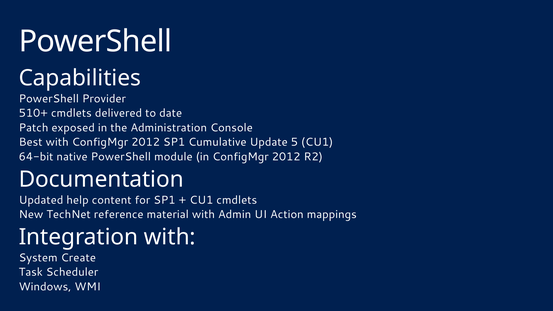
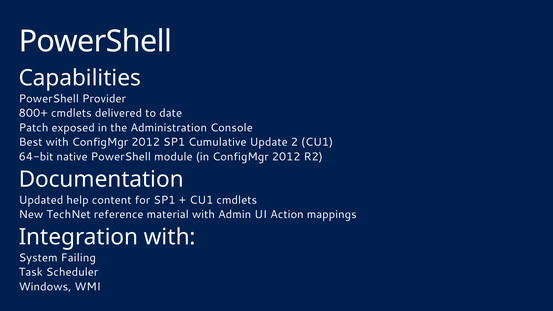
510+: 510+ -> 800+
5: 5 -> 2
Create: Create -> Failing
